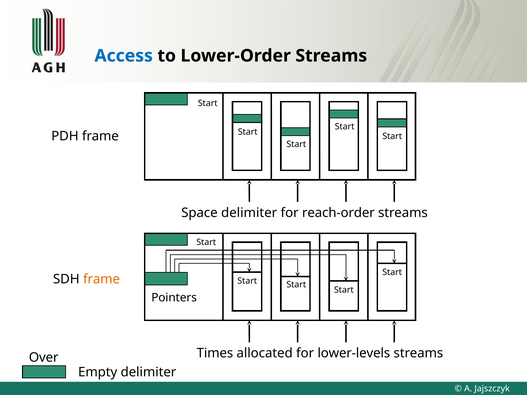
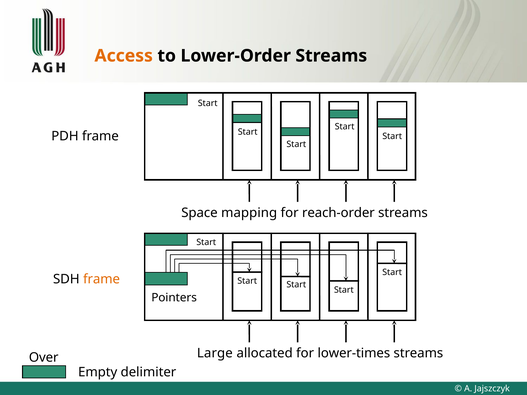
Access colour: blue -> orange
Space delimiter: delimiter -> mapping
Times: Times -> Large
lower-levels: lower-levels -> lower-times
